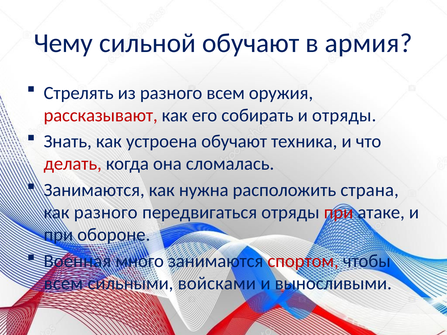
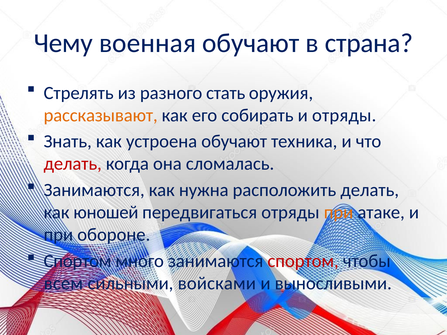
сильной: сильной -> военная
армия: армия -> страна
разного всем: всем -> стать
рассказывают colour: red -> orange
расположить страна: страна -> делать
как разного: разного -> юношей
при at (339, 213) colour: red -> orange
Военная at (77, 261): Военная -> Спортом
